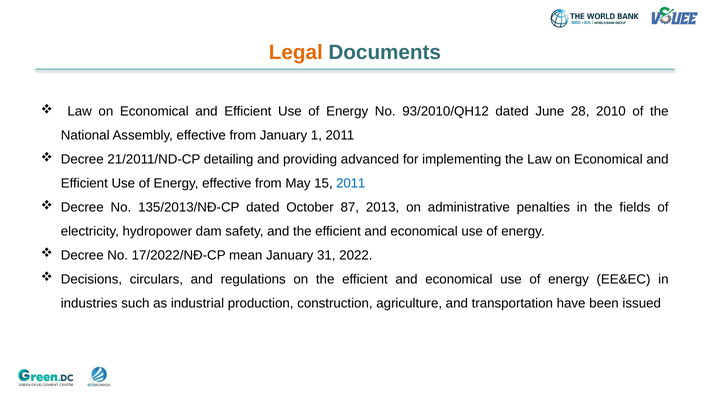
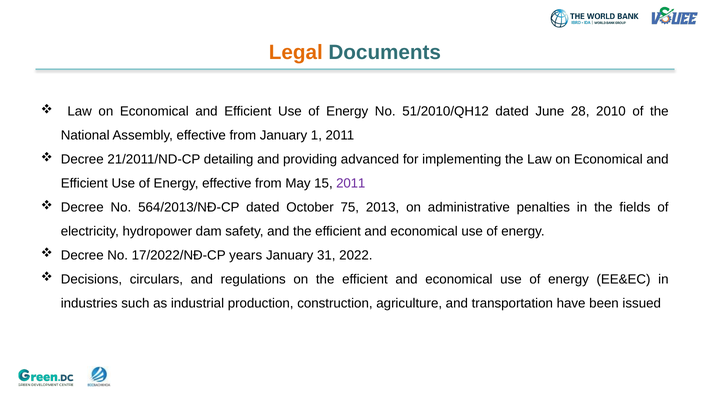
93/2010/QH12: 93/2010/QH12 -> 51/2010/QH12
2011 at (351, 184) colour: blue -> purple
135/2013/NĐ-CP: 135/2013/NĐ-CP -> 564/2013/NĐ-CP
87: 87 -> 75
mean: mean -> years
